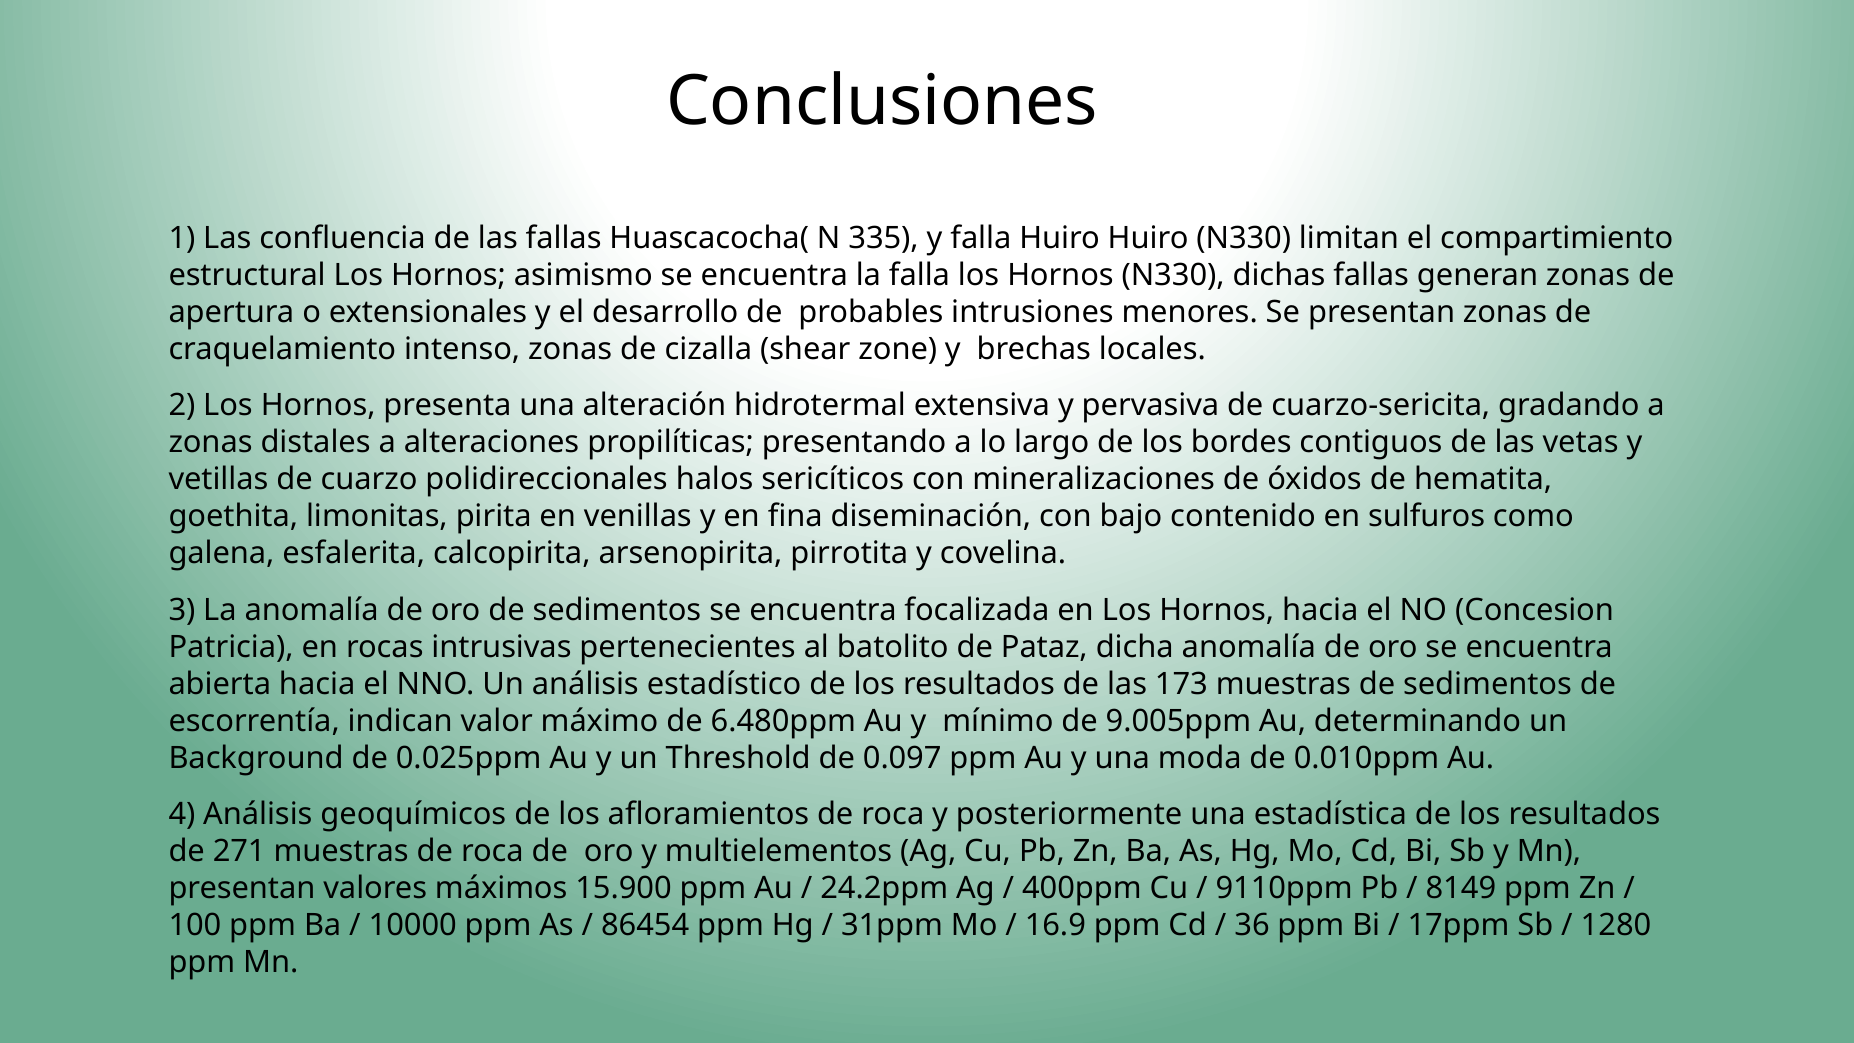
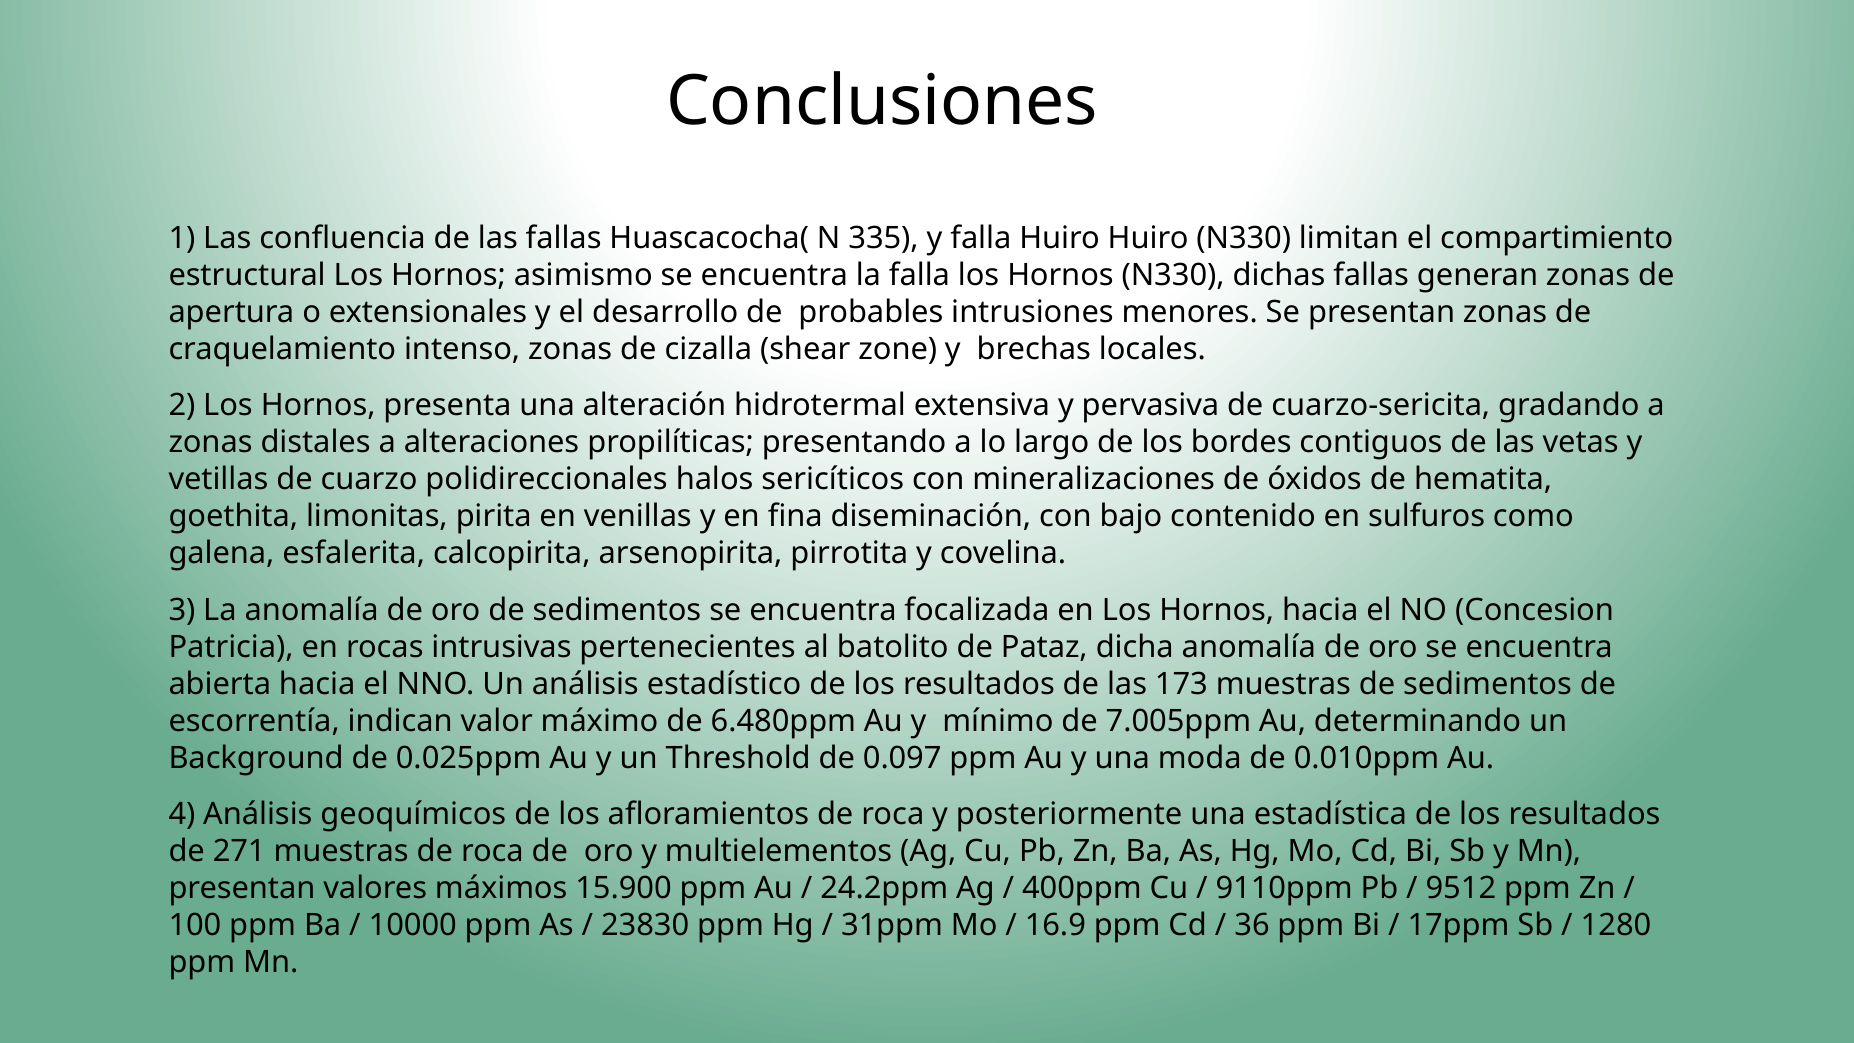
9.005ppm: 9.005ppm -> 7.005ppm
8149: 8149 -> 9512
86454: 86454 -> 23830
